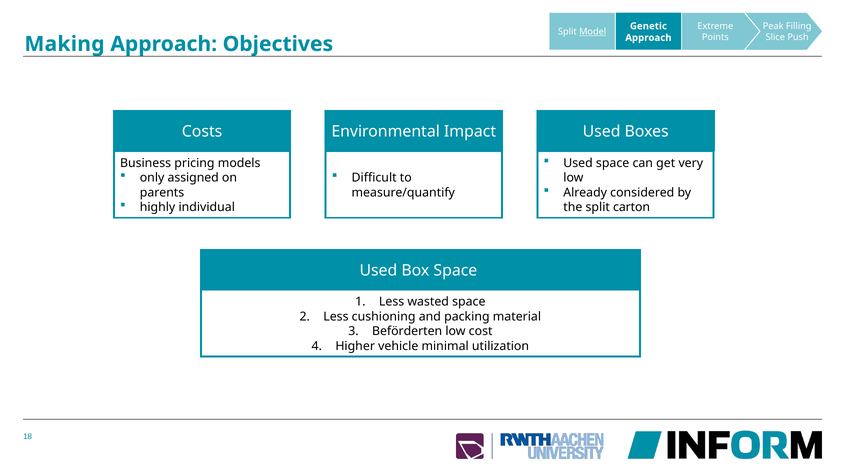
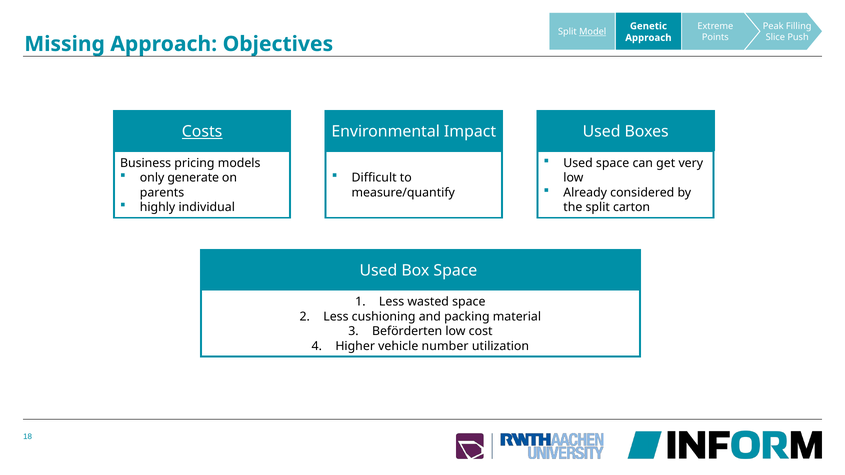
Making: Making -> Missing
Costs underline: none -> present
assigned: assigned -> generate
minimal: minimal -> number
